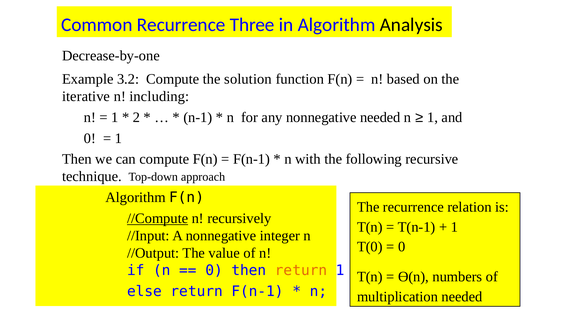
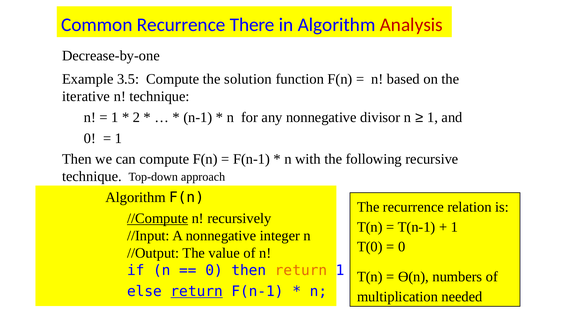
Three: Three -> There
Analysis colour: black -> red
3.2: 3.2 -> 3.5
n including: including -> technique
nonnegative needed: needed -> divisor
return at (197, 292) underline: none -> present
